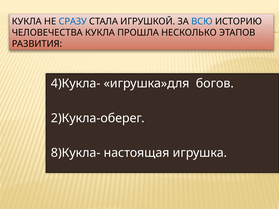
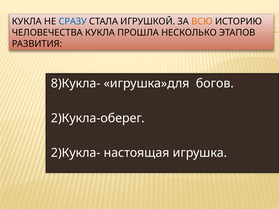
ВСЮ colour: blue -> orange
4)Кукла-: 4)Кукла- -> 8)Кукла-
8)Кукла-: 8)Кукла- -> 2)Кукла-
